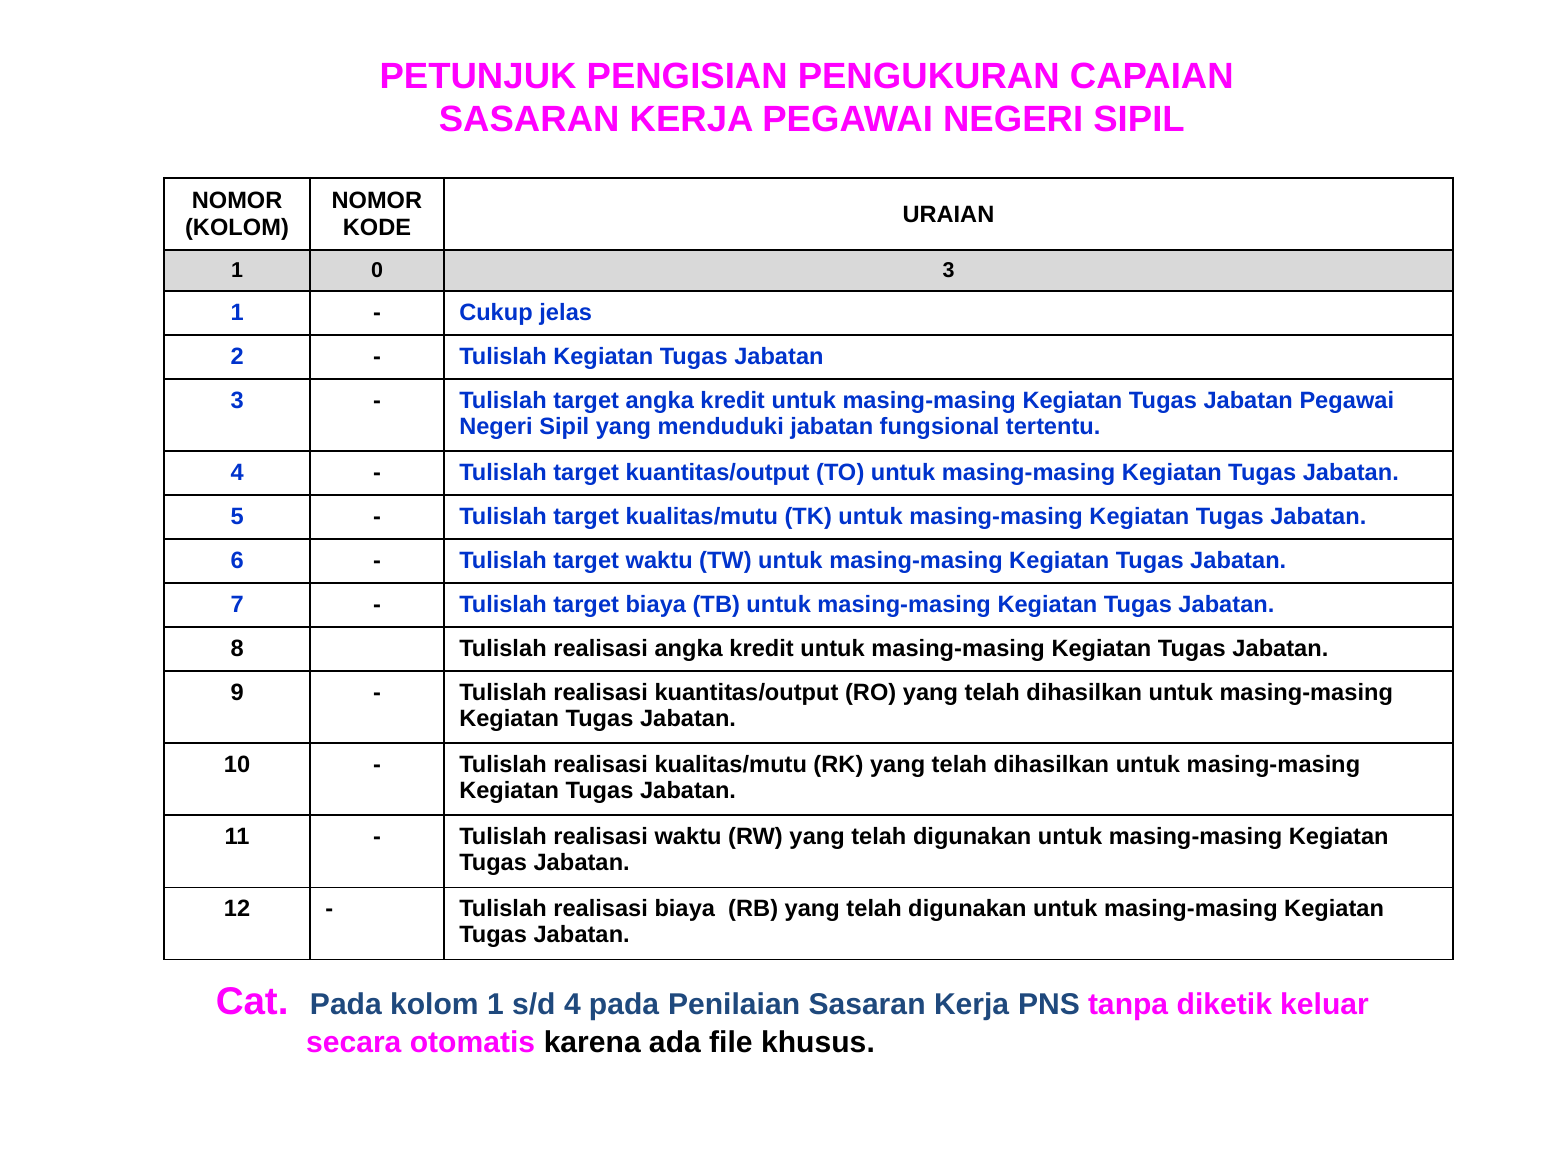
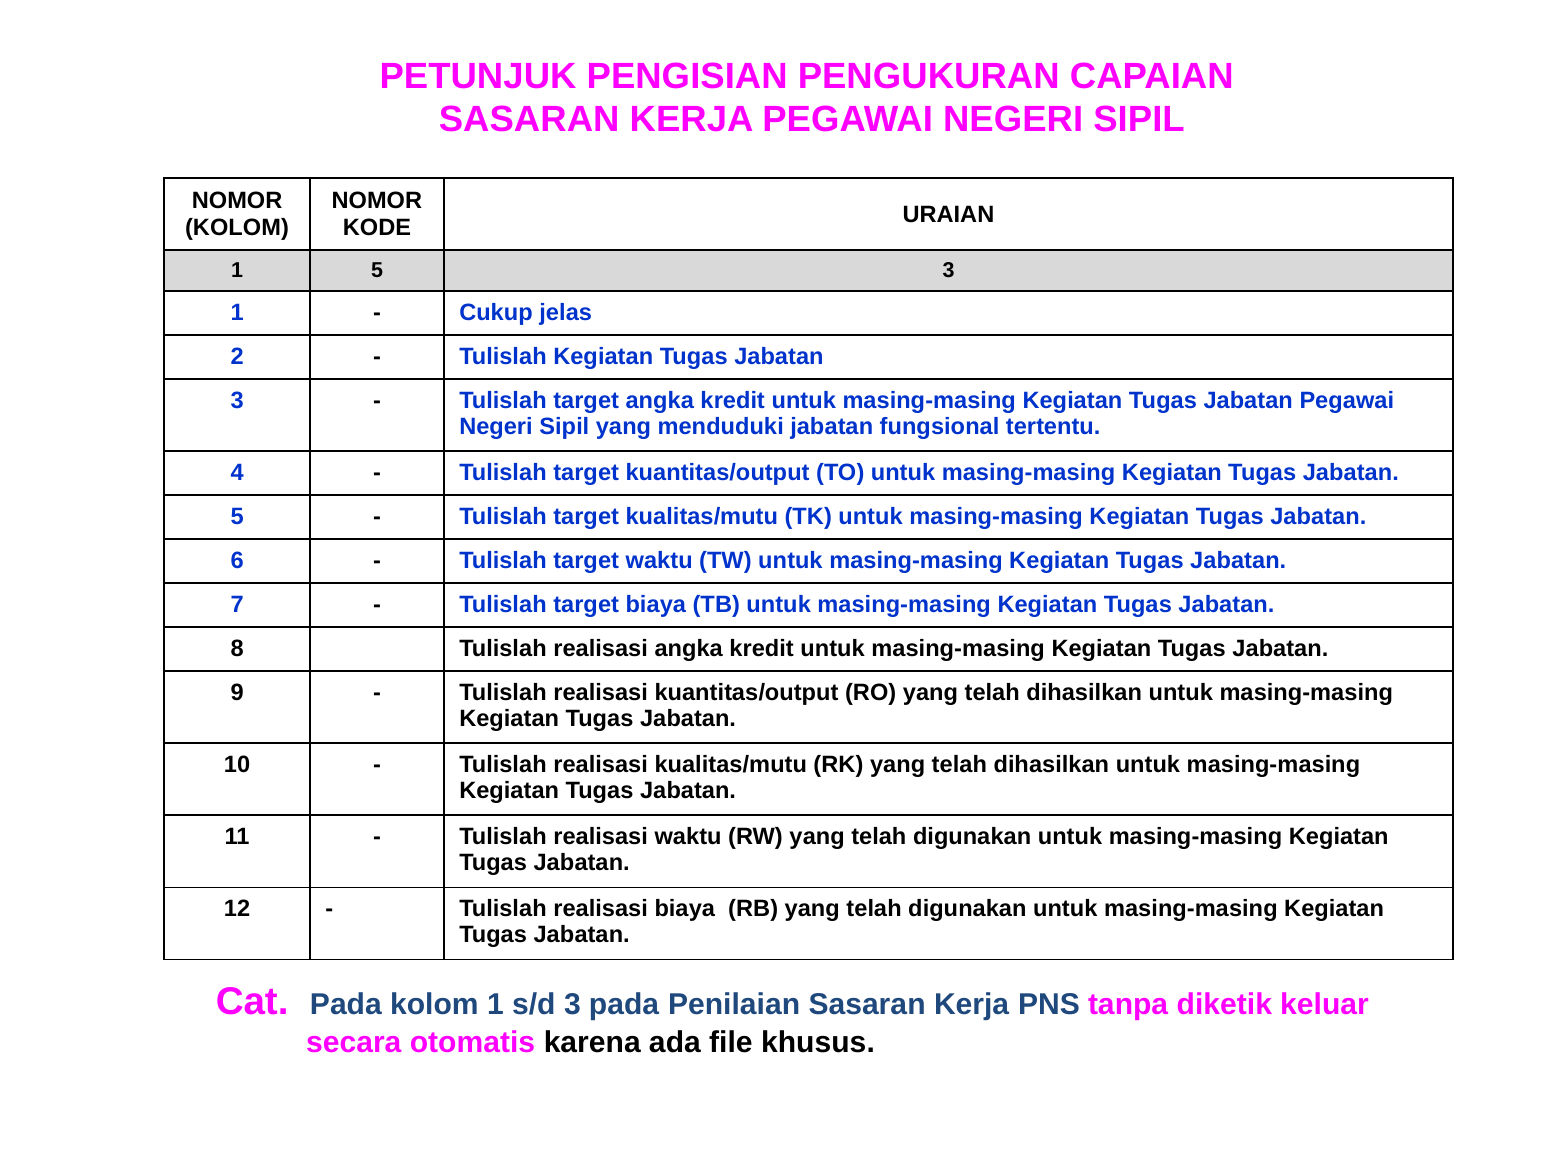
1 0: 0 -> 5
s/d 4: 4 -> 3
